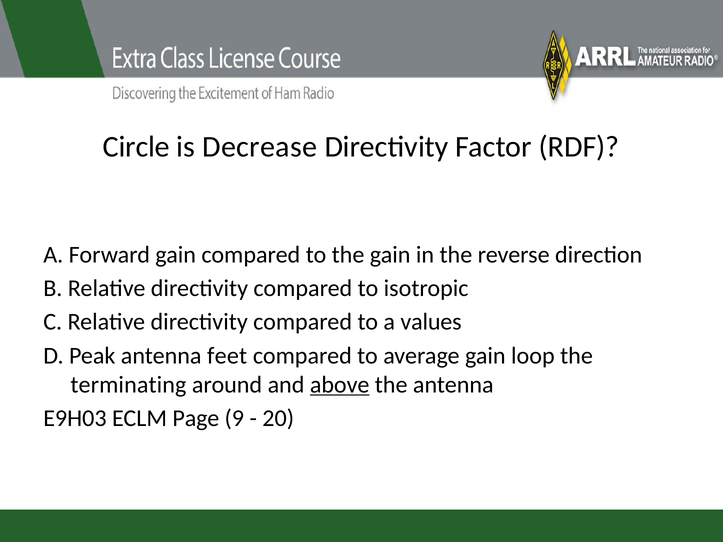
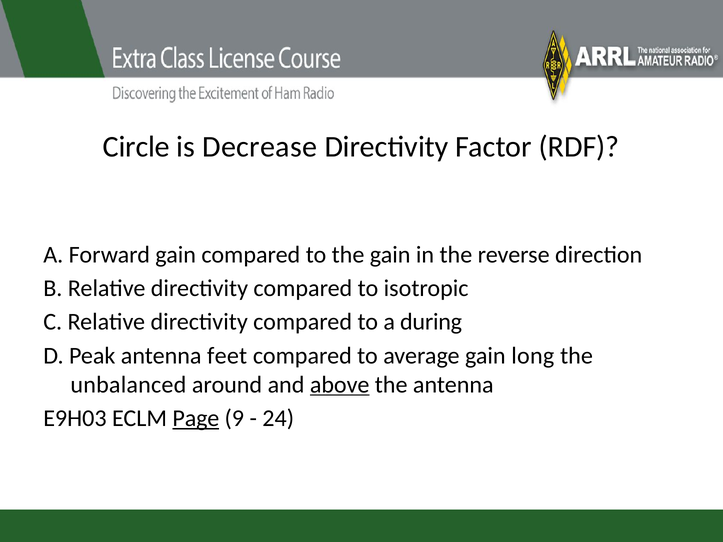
values: values -> during
loop: loop -> long
terminating: terminating -> unbalanced
Page underline: none -> present
20: 20 -> 24
